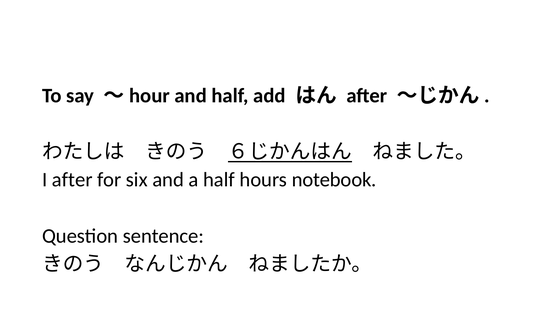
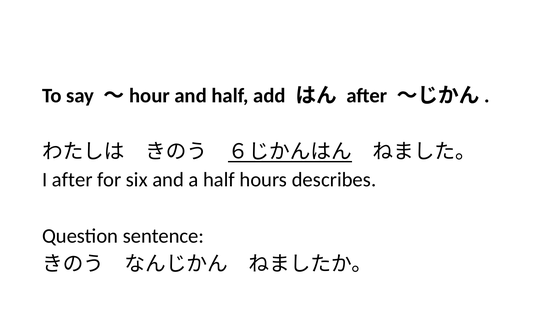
notebook: notebook -> describes
